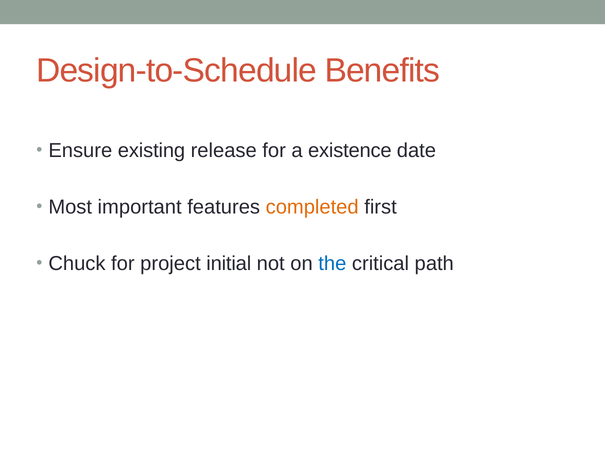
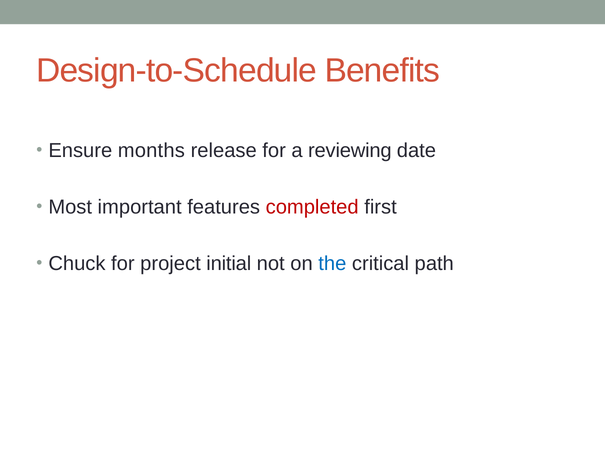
existing: existing -> months
existence: existence -> reviewing
completed colour: orange -> red
